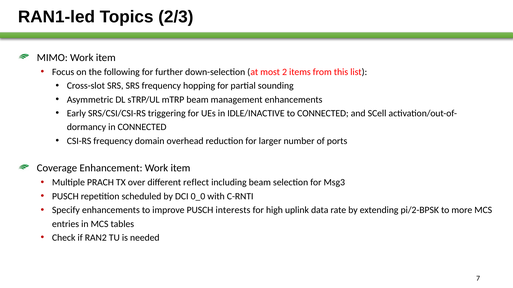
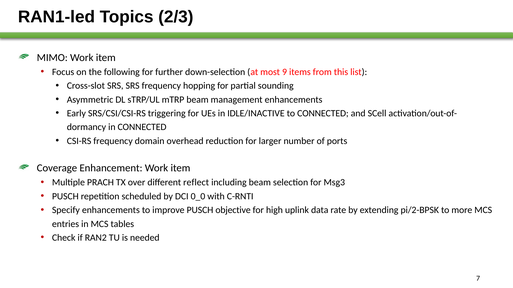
2: 2 -> 9
interests: interests -> objective
